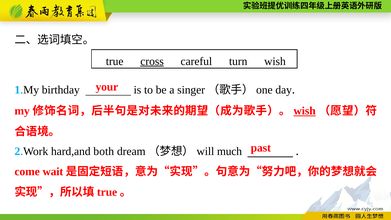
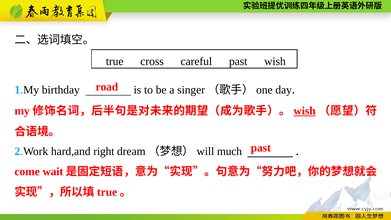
cross underline: present -> none
careful turn: turn -> past
your: your -> road
both: both -> right
